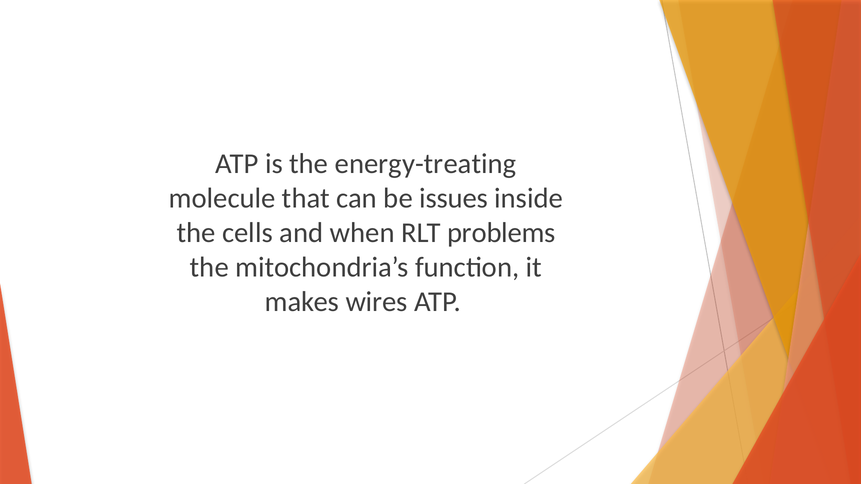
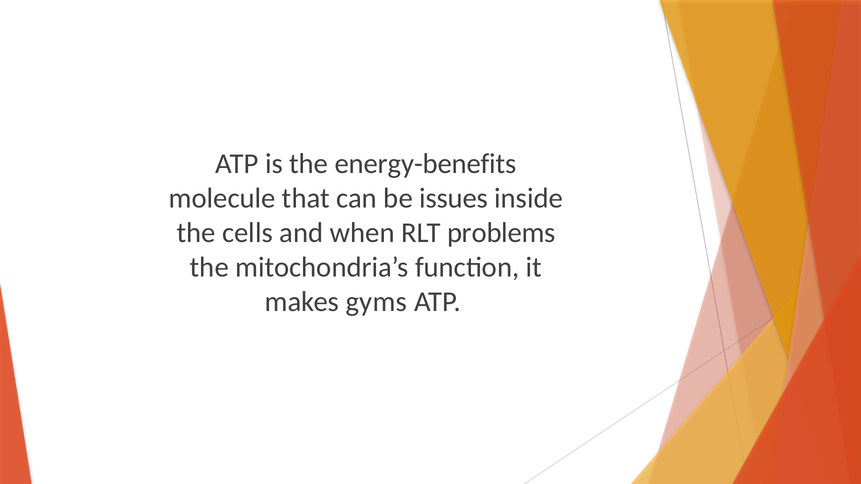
energy-treating: energy-treating -> energy-benefits
wires: wires -> gyms
